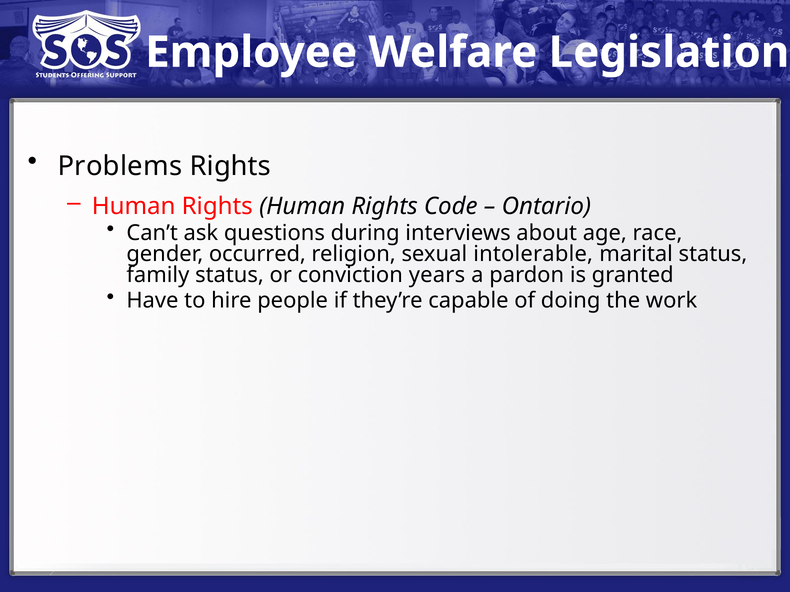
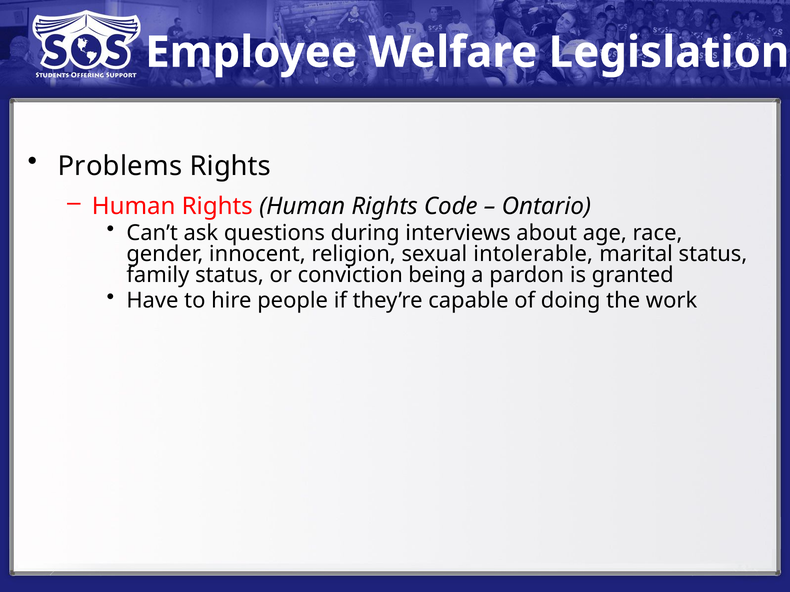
occurred: occurred -> innocent
years: years -> being
